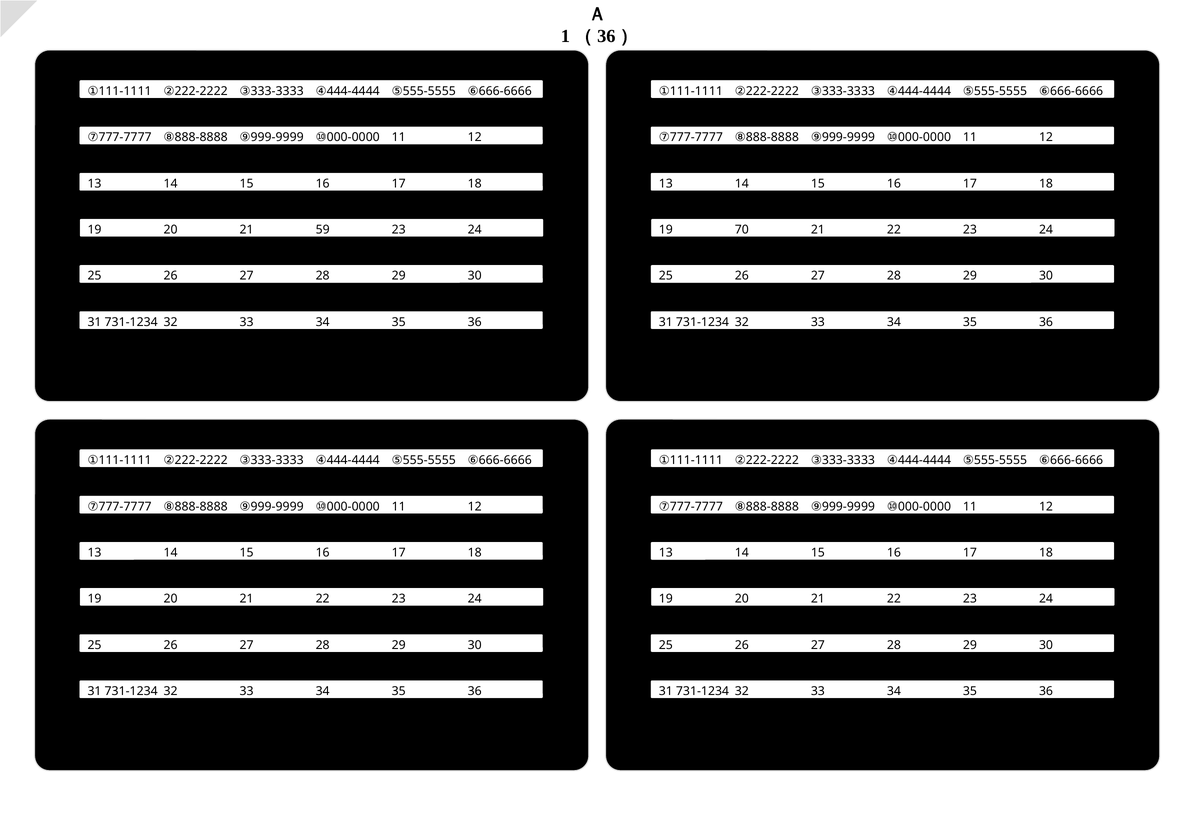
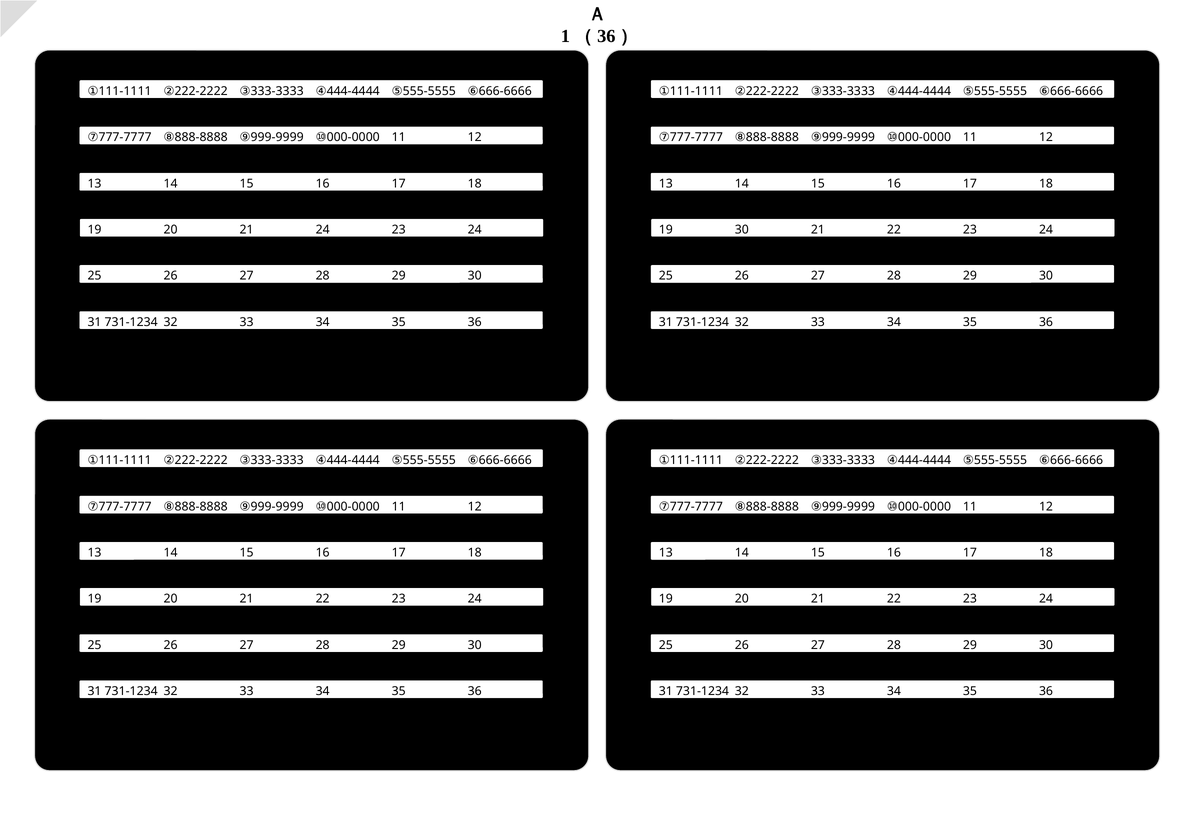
21 59: 59 -> 24
19 70: 70 -> 30
